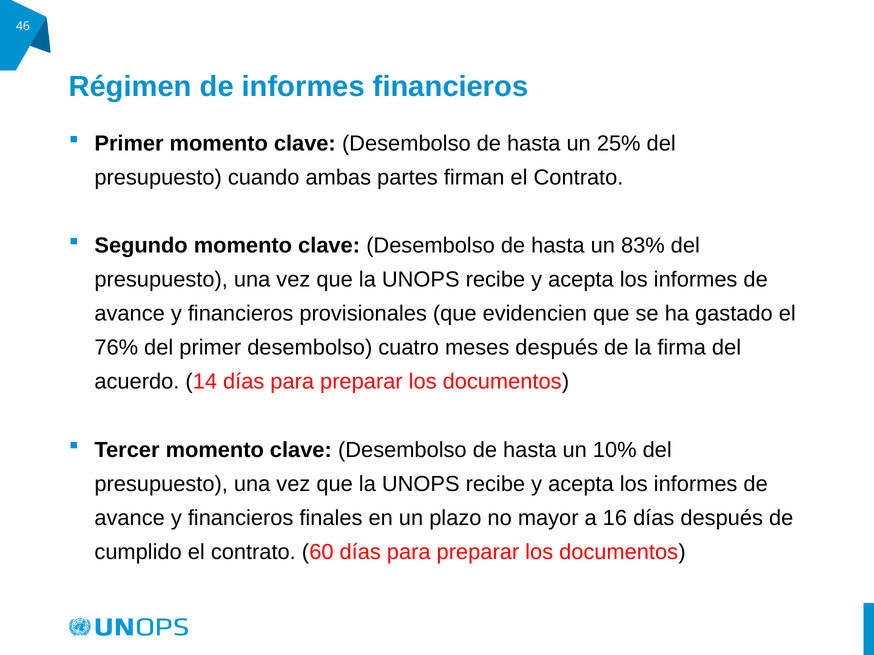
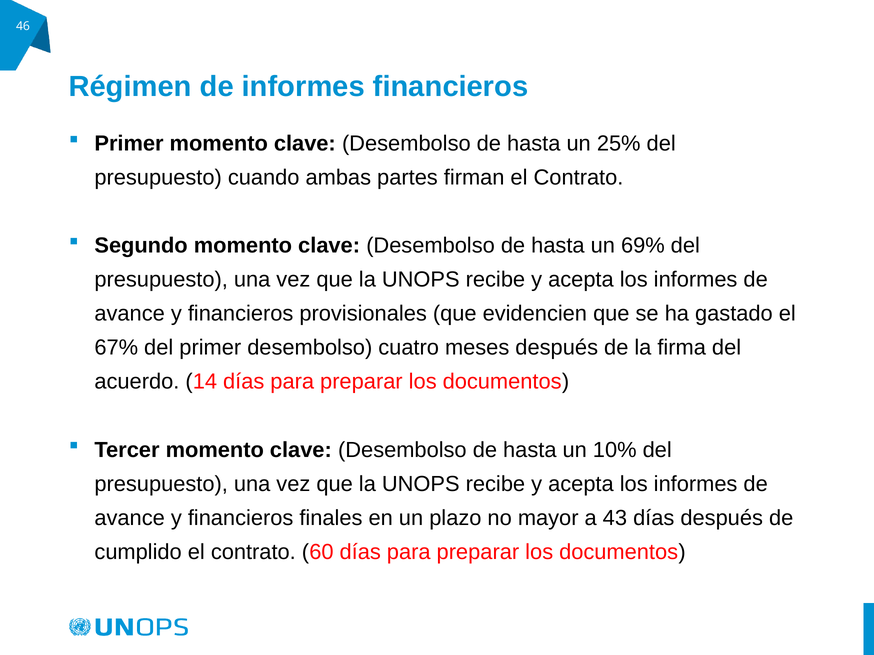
83%: 83% -> 69%
76%: 76% -> 67%
16: 16 -> 43
